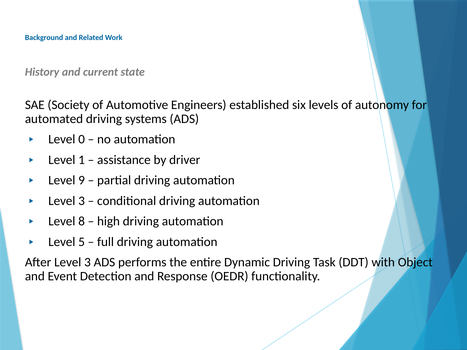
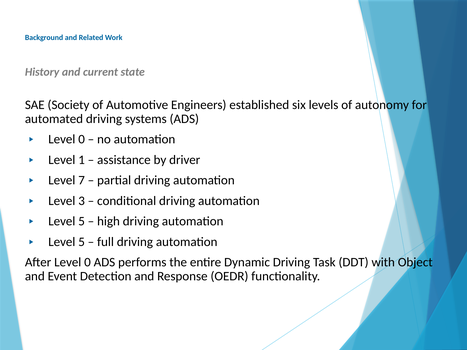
9: 9 -> 7
8 at (82, 221): 8 -> 5
After Level 3: 3 -> 0
